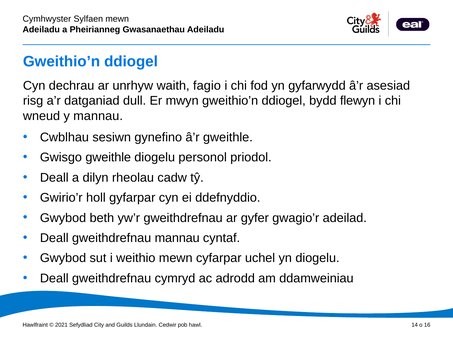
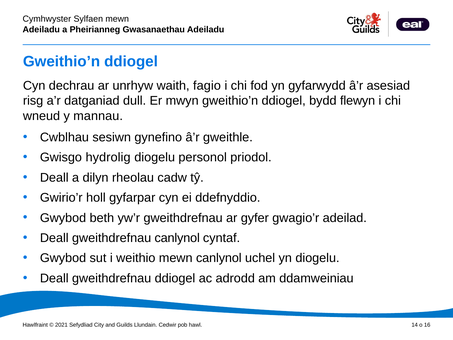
Gwisgo gweithle: gweithle -> hydrolig
gweithdrefnau mannau: mannau -> canlynol
mewn cyfarpar: cyfarpar -> canlynol
gweithdrefnau cymryd: cymryd -> ddiogel
